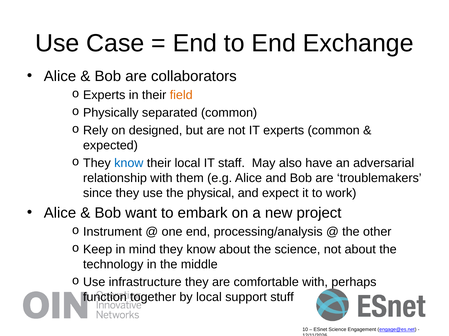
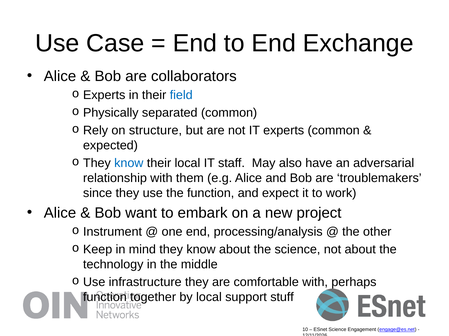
field colour: orange -> blue
designed: designed -> structure
the physical: physical -> function
